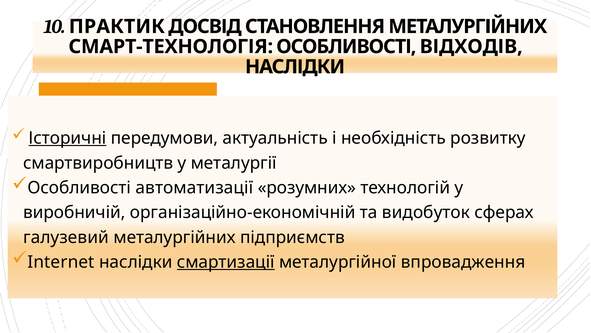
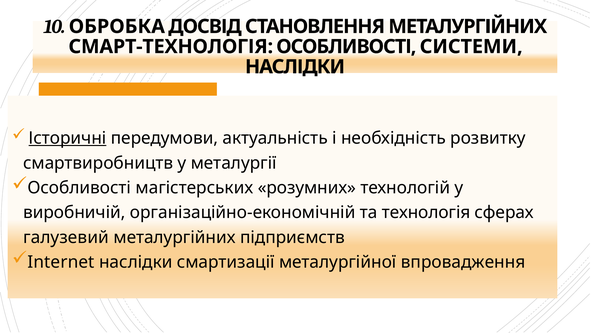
ПРАКТИК: ПРАКТИК -> ОБРОБКА
ВІДХОДІВ: ВІДХОДІВ -> СИСТЕМИ
автоматизації: автоматизації -> магістерських
видобуток: видобуток -> технологія
смартизації underline: present -> none
